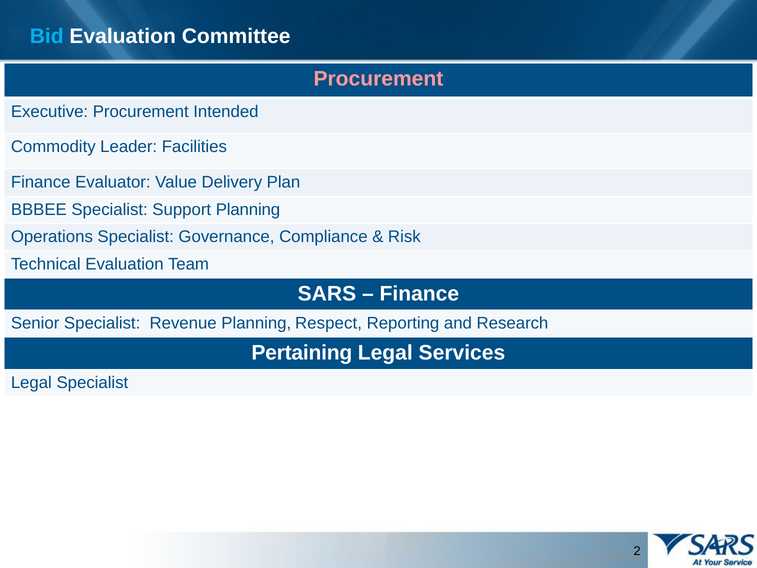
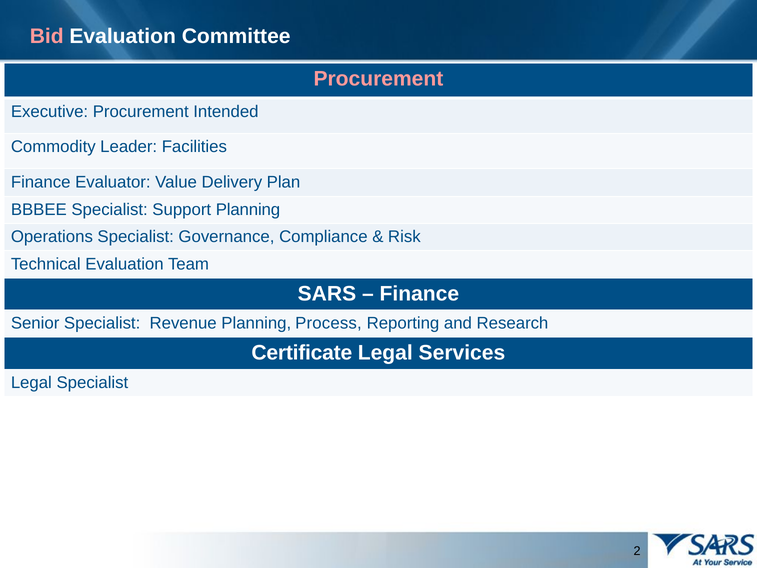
Bid colour: light blue -> pink
Respect: Respect -> Process
Pertaining: Pertaining -> Certificate
